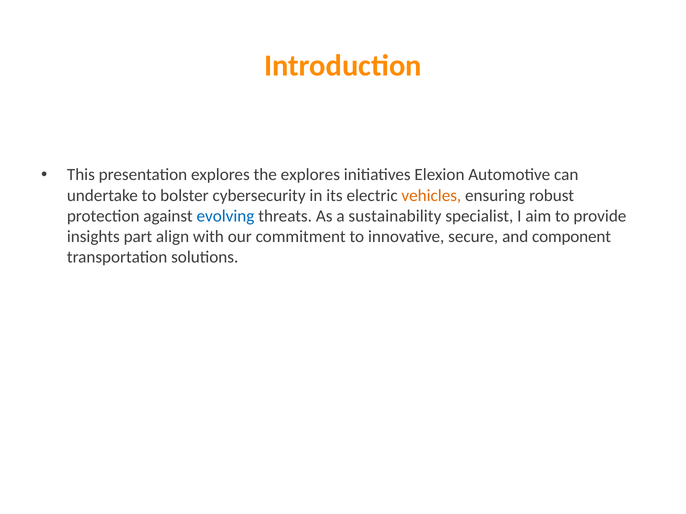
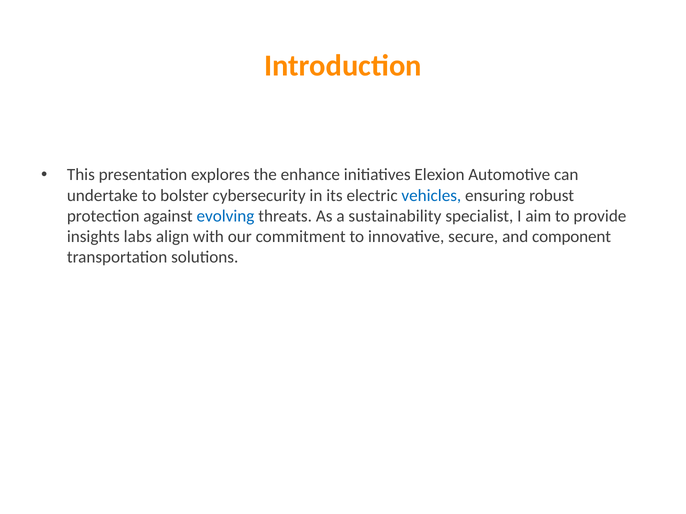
the explores: explores -> enhance
vehicles colour: orange -> blue
part: part -> labs
